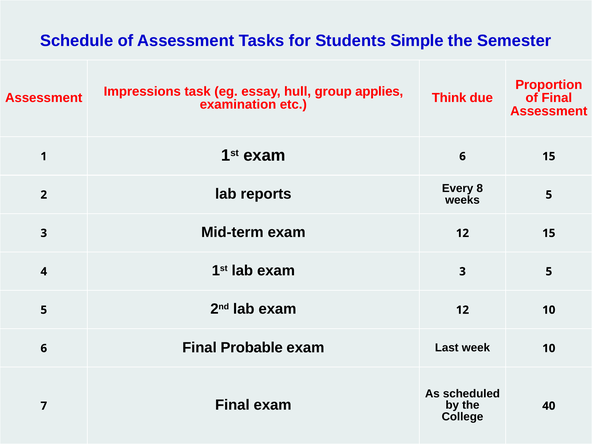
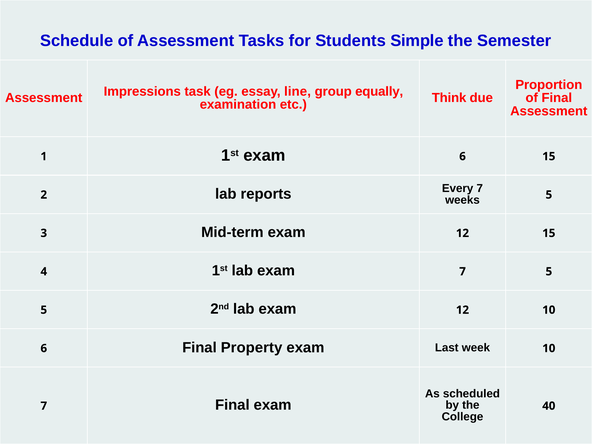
hull: hull -> line
applies: applies -> equally
Every 8: 8 -> 7
exam 3: 3 -> 7
Probable: Probable -> Property
